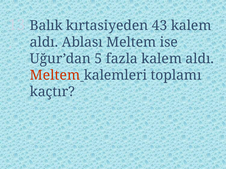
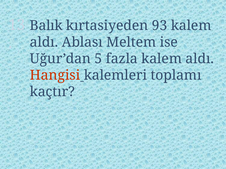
43: 43 -> 93
Meltem at (55, 75): Meltem -> Hangisi
